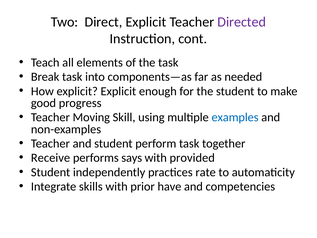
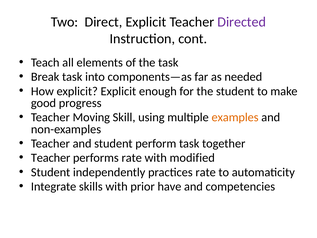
examples colour: blue -> orange
Receive at (51, 158): Receive -> Teacher
performs says: says -> rate
provided: provided -> modified
